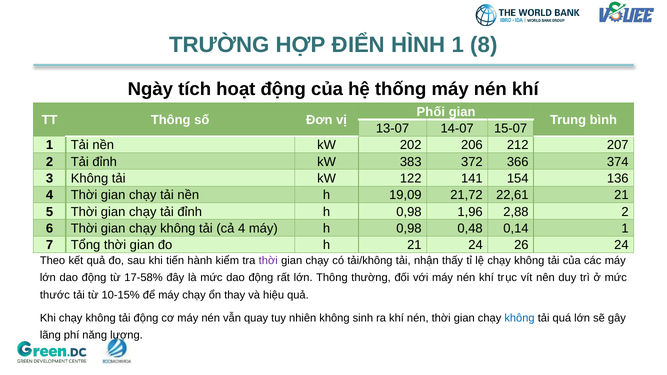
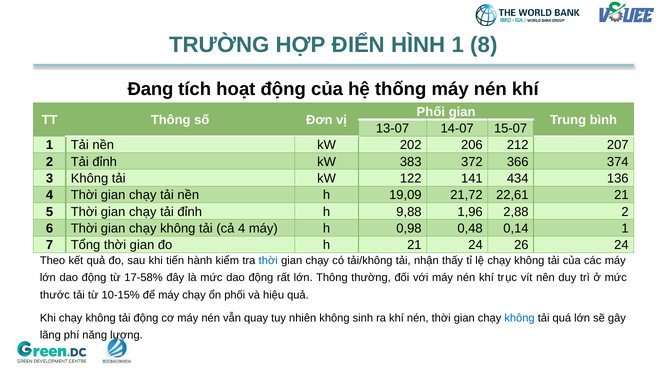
Ngày: Ngày -> Đang
154: 154 -> 434
đỉnh h 0,98: 0,98 -> 9,88
thời at (268, 261) colour: purple -> blue
ổn thay: thay -> phối
